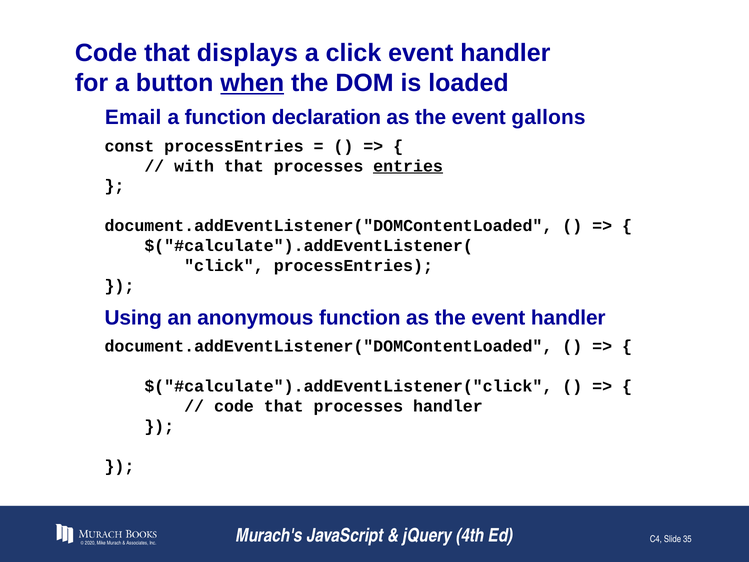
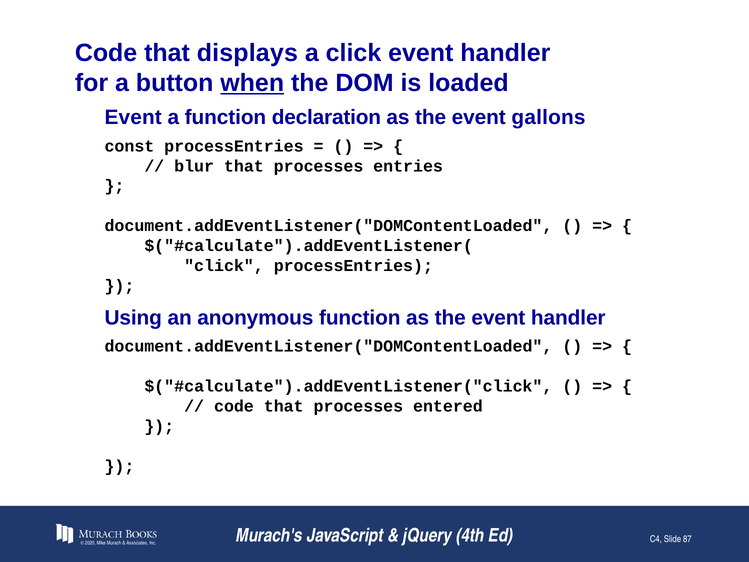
Email at (133, 118): Email -> Event
with: with -> blur
entries underline: present -> none
processes handler: handler -> entered
35: 35 -> 87
